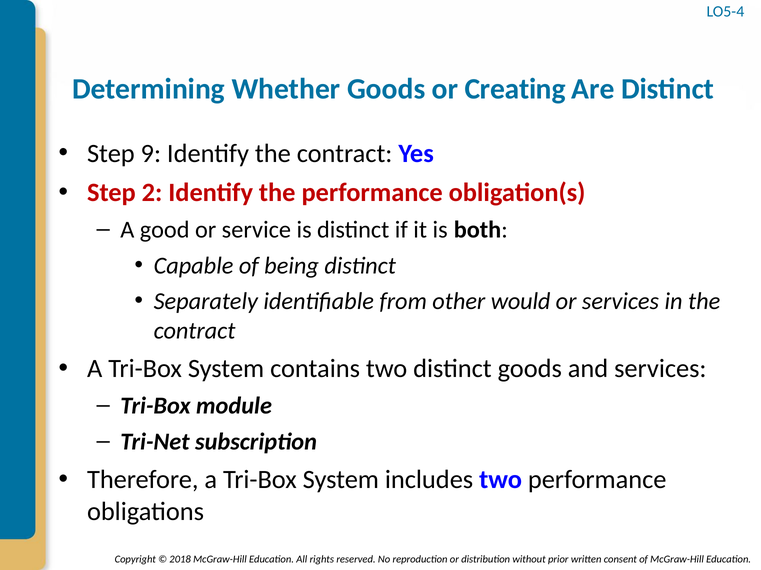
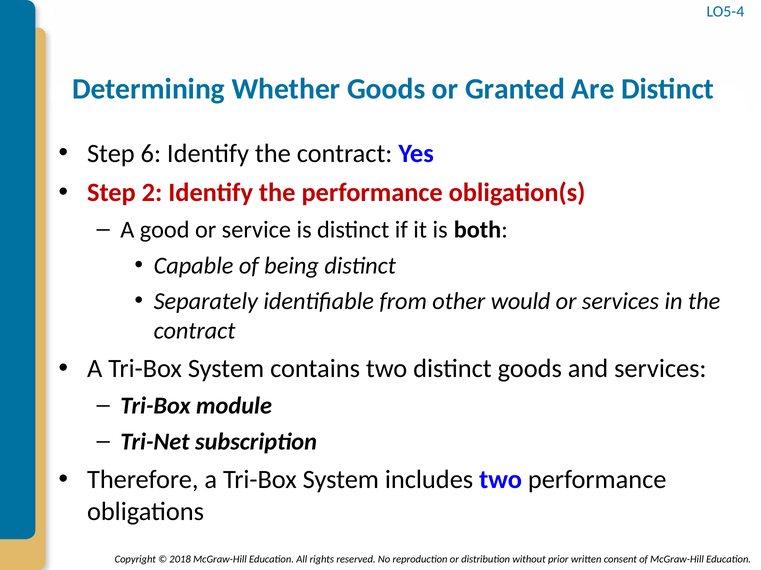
Creating: Creating -> Granted
9: 9 -> 6
